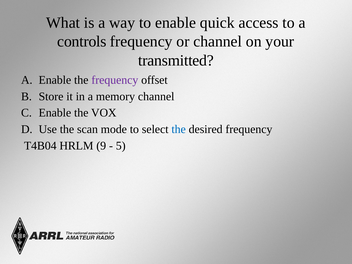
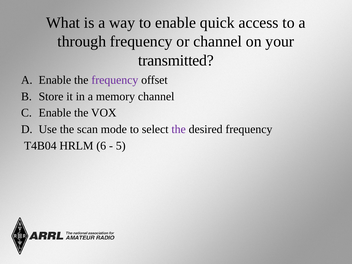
controls: controls -> through
the at (179, 129) colour: blue -> purple
9: 9 -> 6
